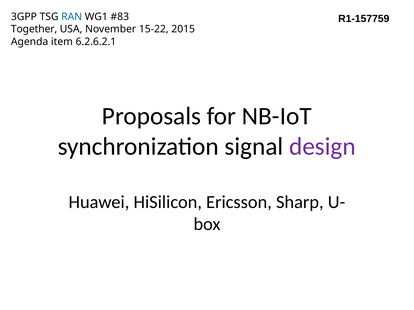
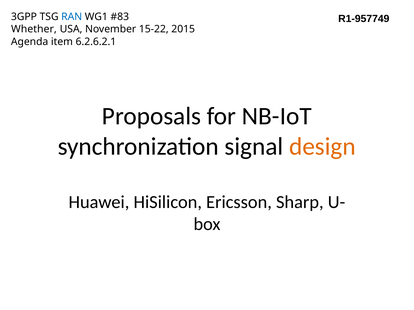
R1-157759: R1-157759 -> R1-957749
Together: Together -> Whether
design colour: purple -> orange
